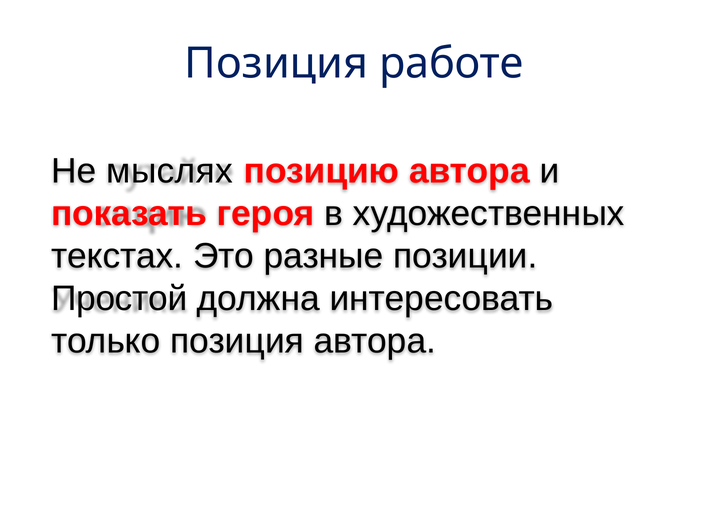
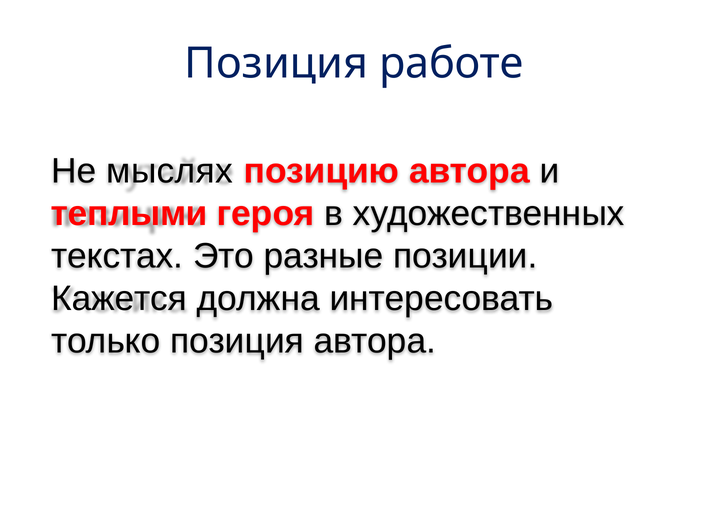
показать: показать -> теплыми
Простой: Простой -> Кажется
